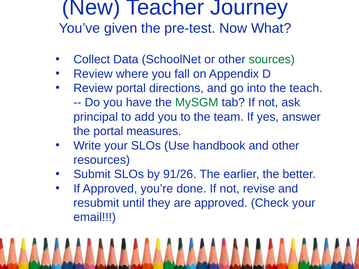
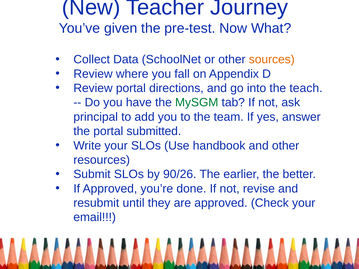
sources colour: green -> orange
measures: measures -> submitted
91/26: 91/26 -> 90/26
